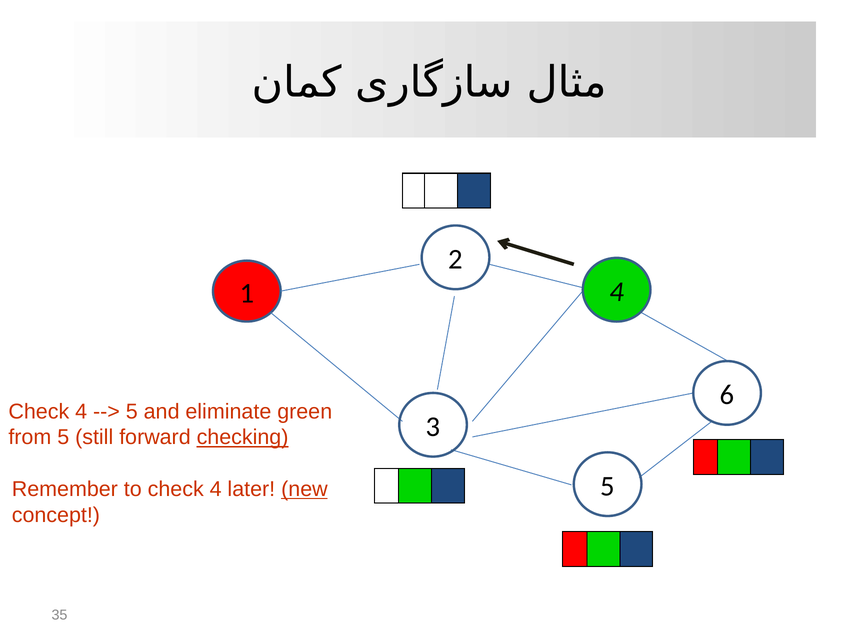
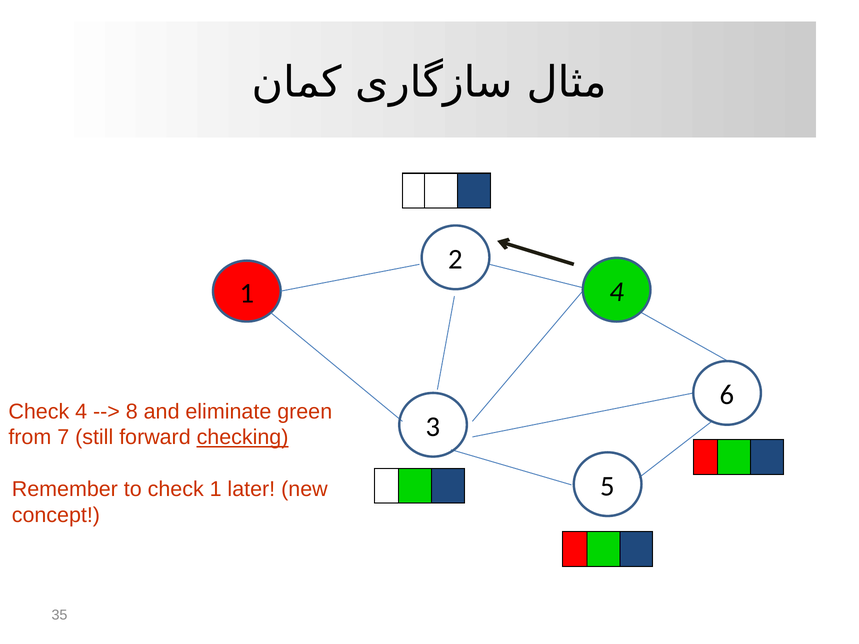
5 at (132, 412): 5 -> 8
from 5: 5 -> 7
to check 4: 4 -> 1
new underline: present -> none
